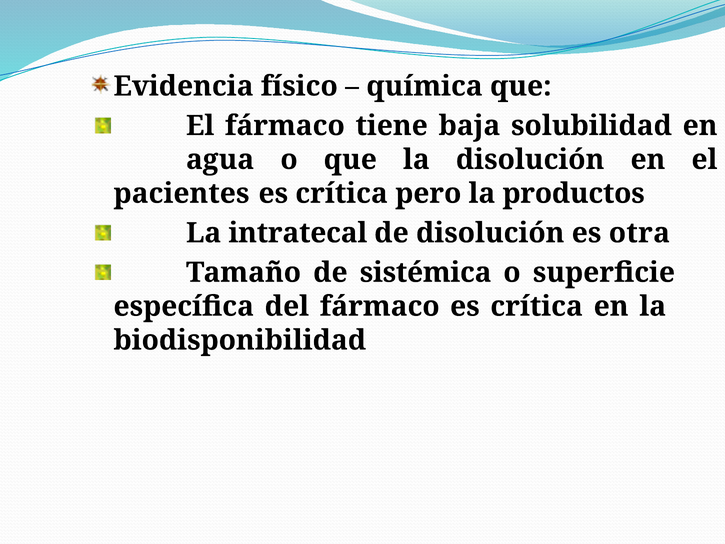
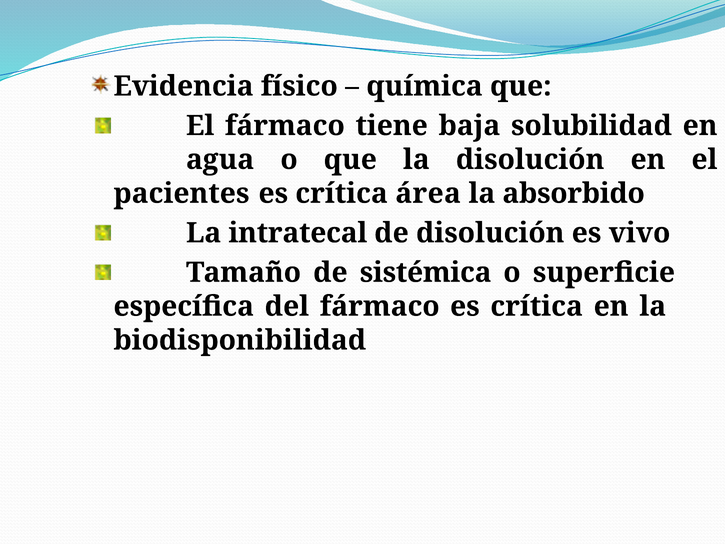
pero: pero -> área
productos: productos -> absorbido
otra: otra -> vivo
